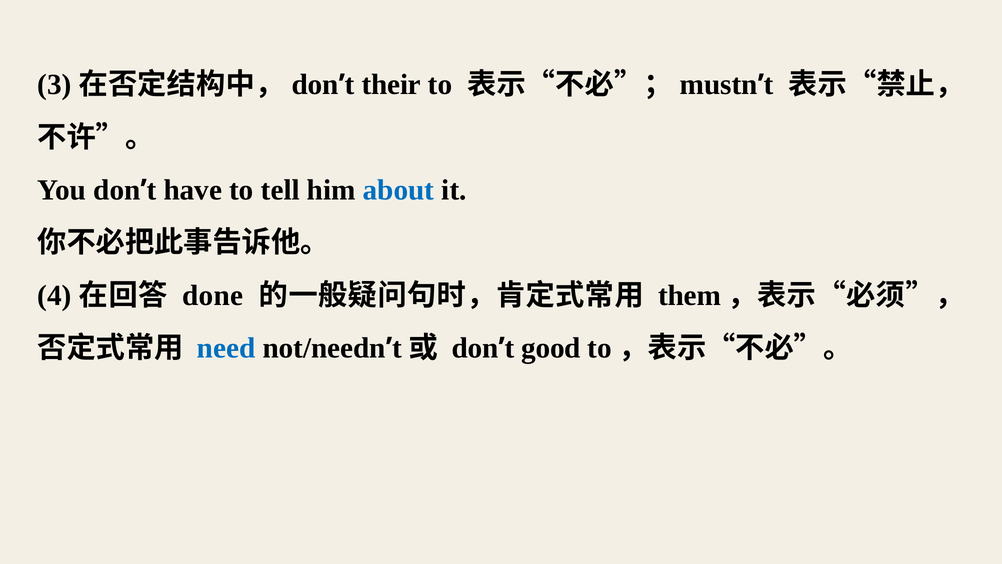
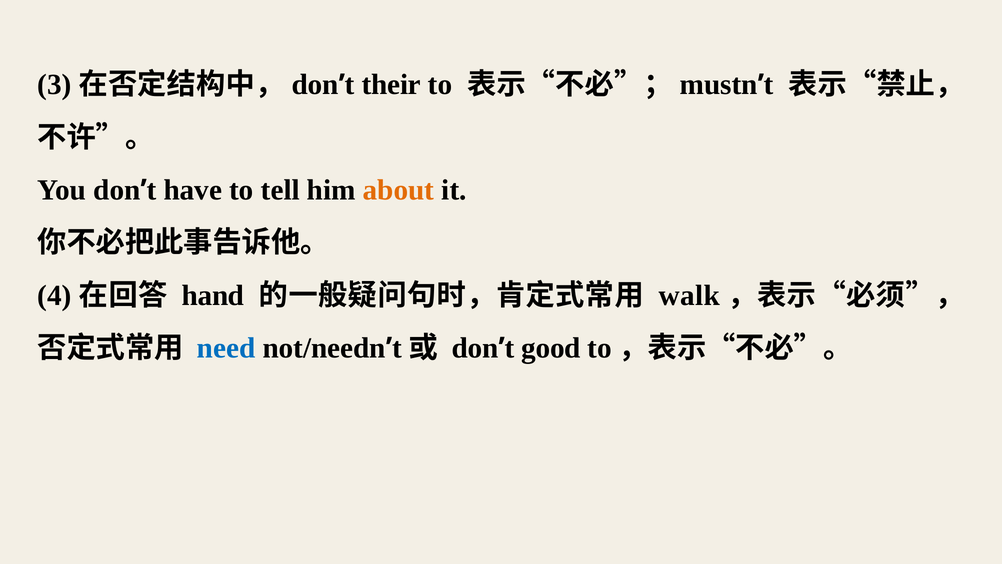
about colour: blue -> orange
done: done -> hand
them: them -> walk
